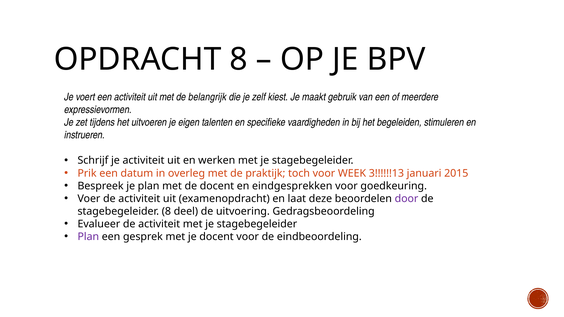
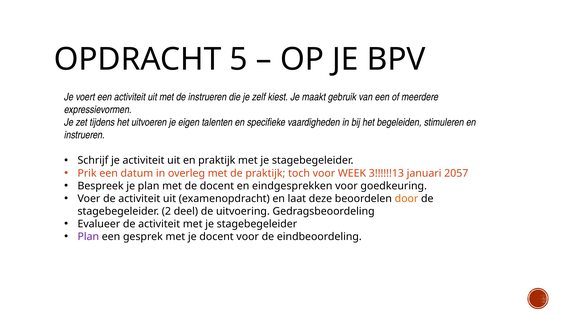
OPDRACHT 8: 8 -> 5
de belangrijk: belangrijk -> instrueren
en werken: werken -> praktijk
2015: 2015 -> 2057
door colour: purple -> orange
stagebegeleider 8: 8 -> 2
